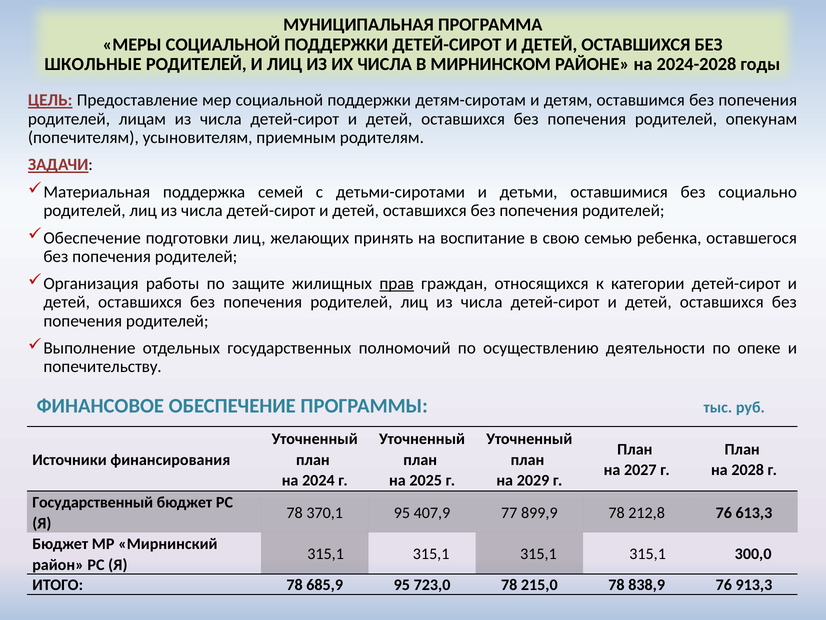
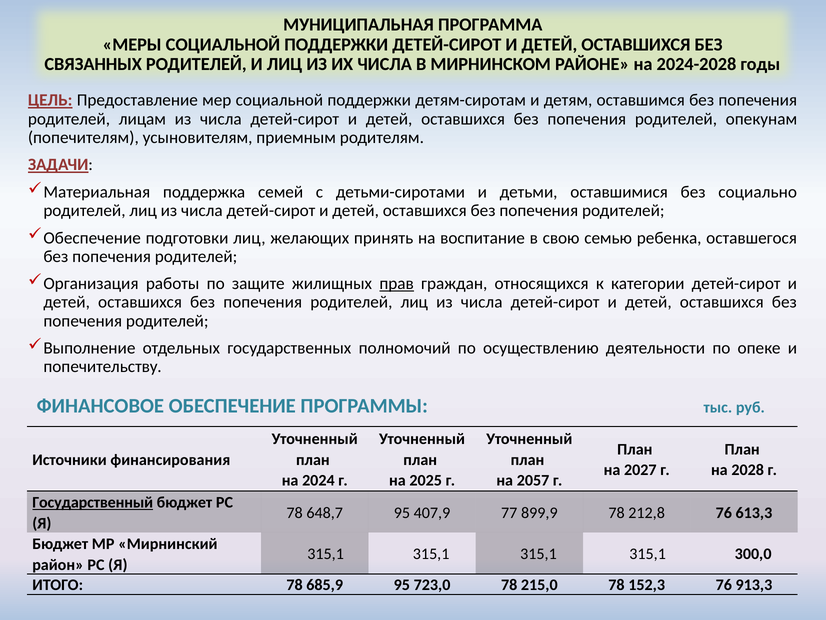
ШКОЛЬНЫЕ: ШКОЛЬНЫЕ -> СВЯЗАННЫХ
2029: 2029 -> 2057
Государственный underline: none -> present
370,1: 370,1 -> 648,7
838,9: 838,9 -> 152,3
